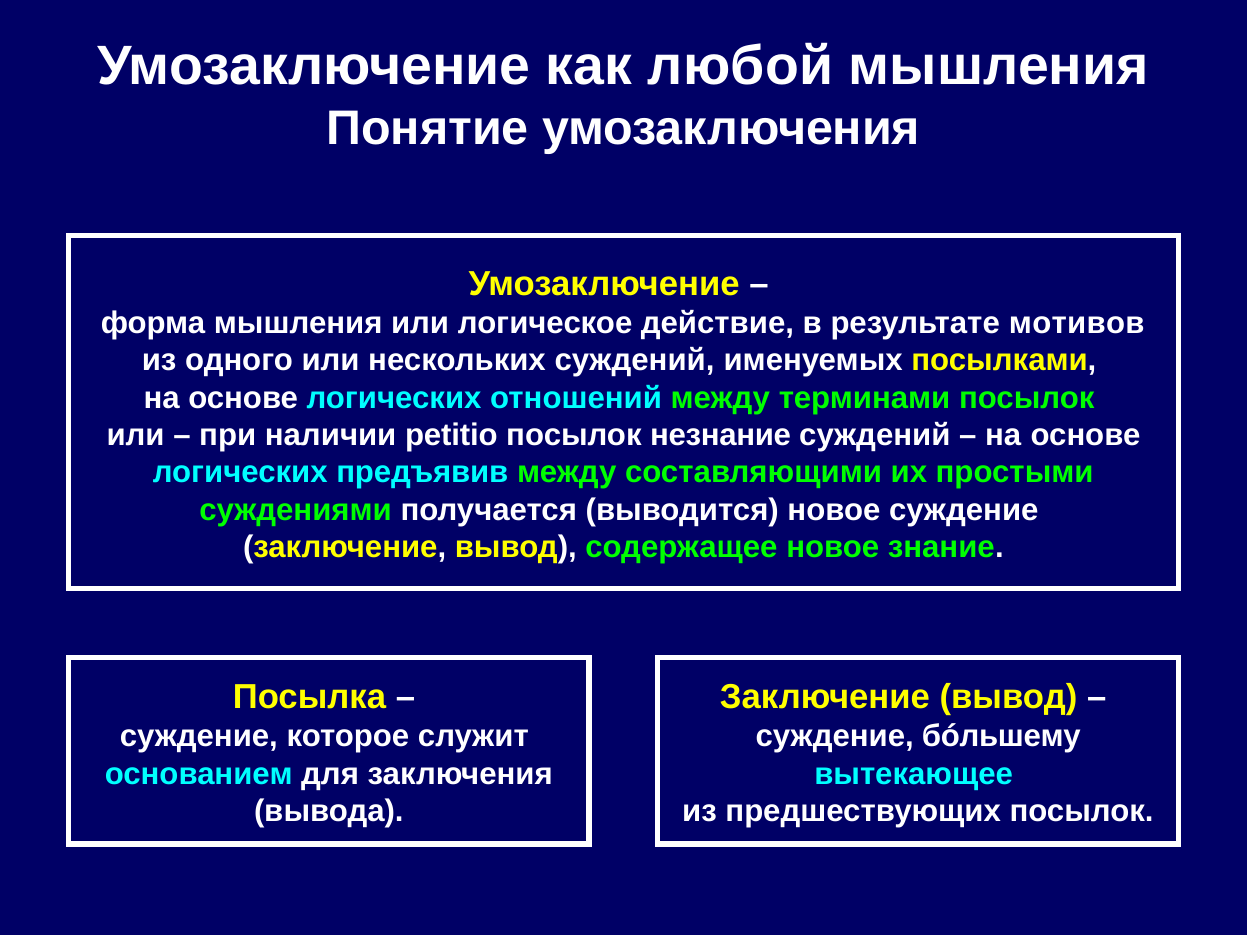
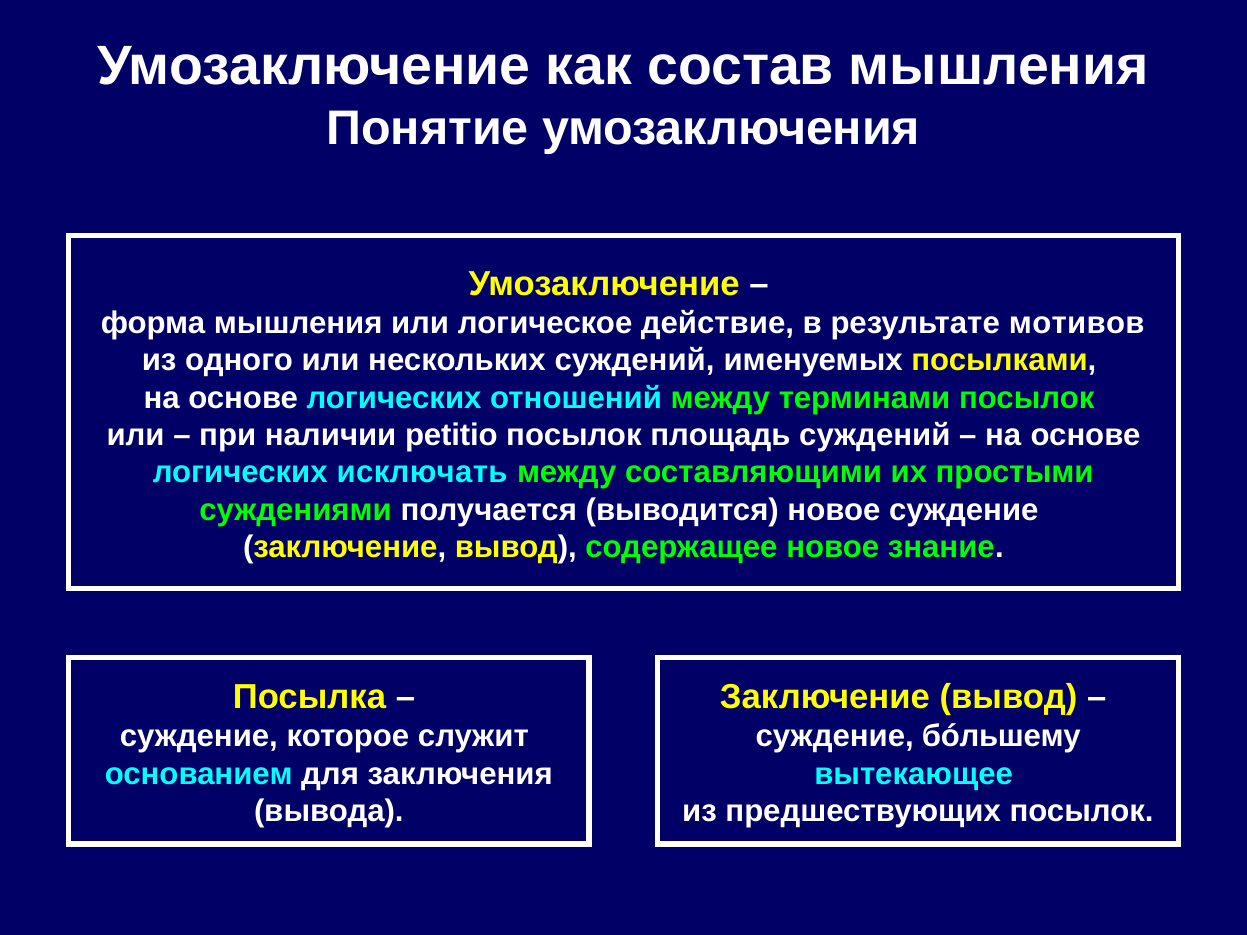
любой: любой -> состав
незнание: незнание -> площадь
предъявив: предъявив -> исключать
